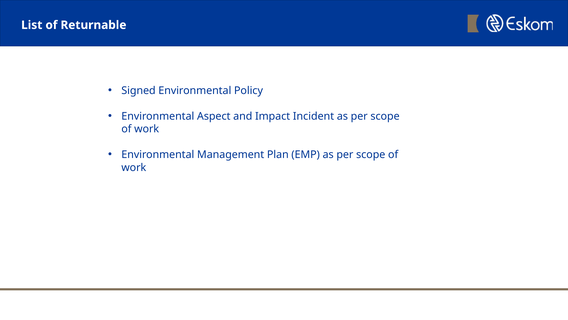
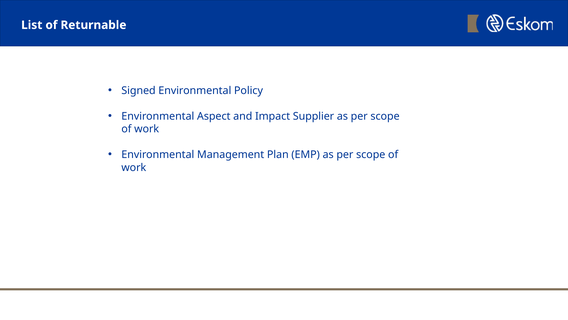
Incident: Incident -> Supplier
